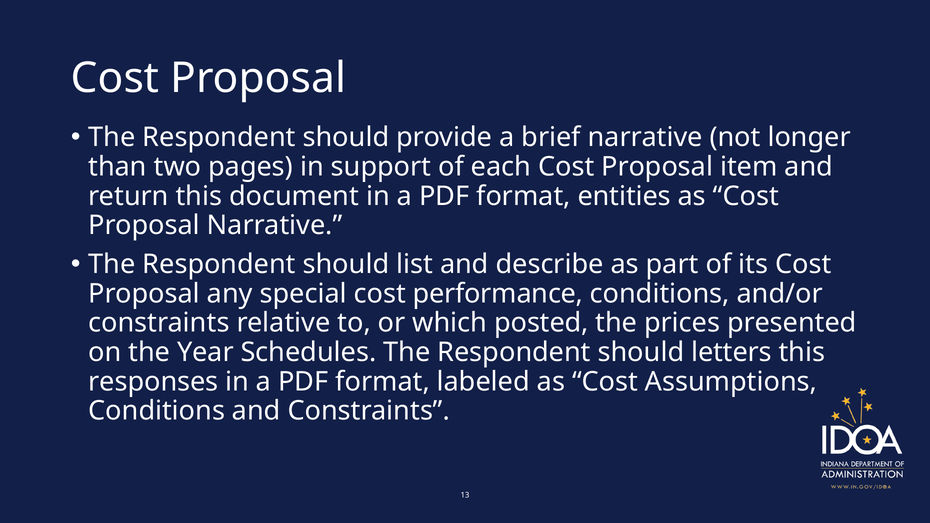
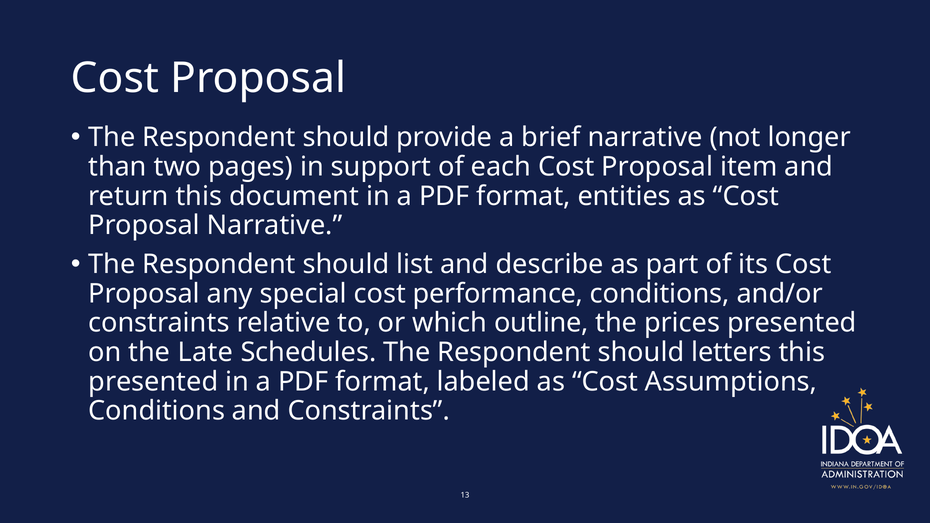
posted: posted -> outline
Year: Year -> Late
responses at (153, 382): responses -> presented
